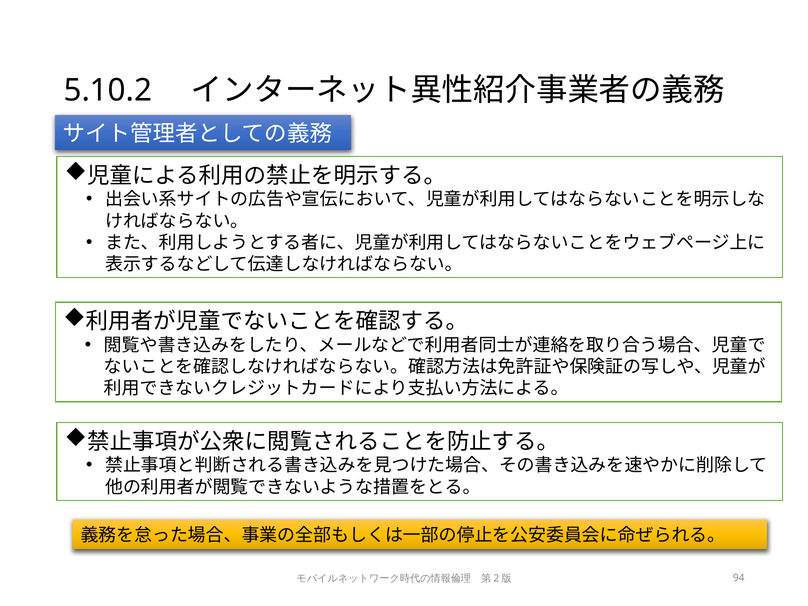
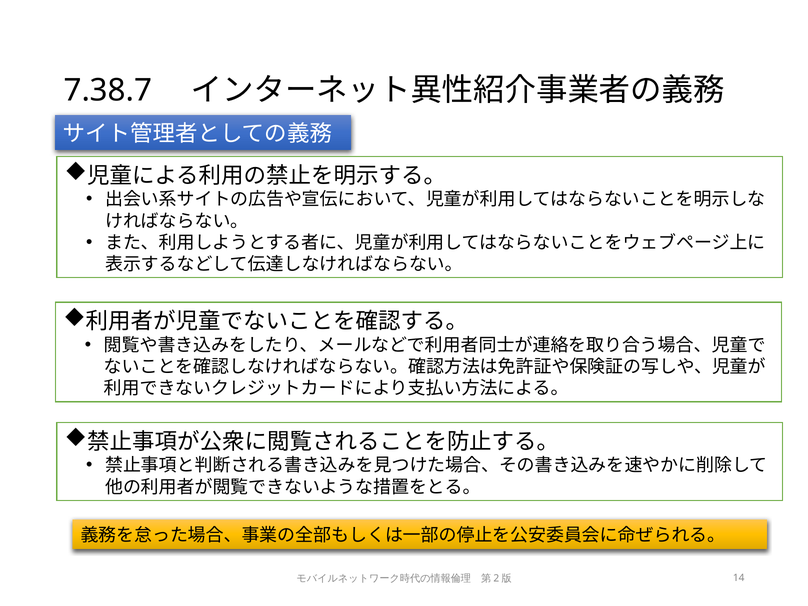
5.10.2: 5.10.2 -> 7.38.7
94: 94 -> 14
